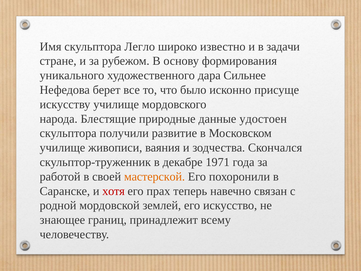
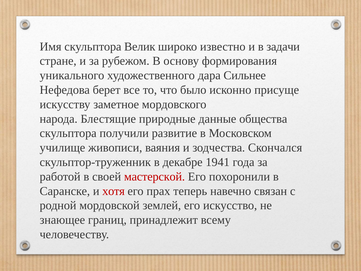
Легло: Легло -> Велик
искусству училище: училище -> заметное
удостоен: удостоен -> общества
1971: 1971 -> 1941
мастерской colour: orange -> red
